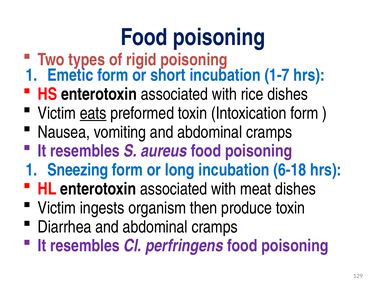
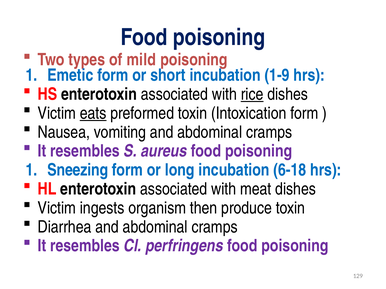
rigid: rigid -> mild
1-7: 1-7 -> 1-9
rice underline: none -> present
